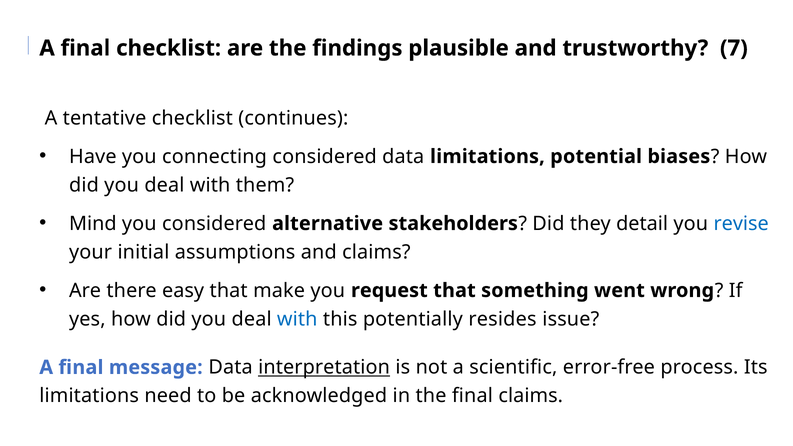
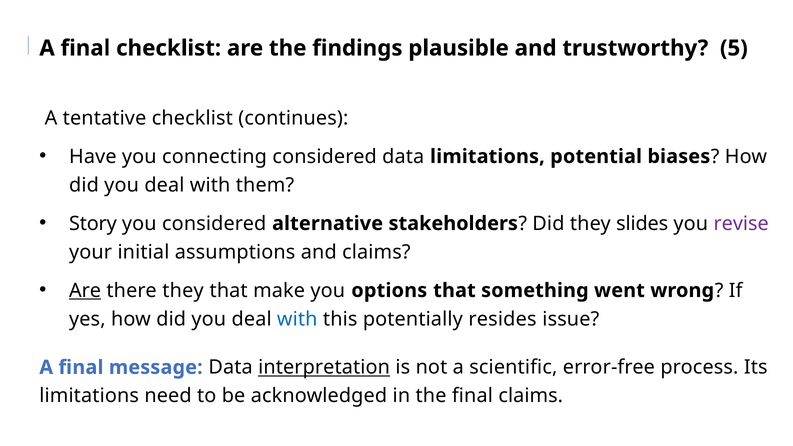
7: 7 -> 5
Mind: Mind -> Story
detail: detail -> slides
revise colour: blue -> purple
Are at (85, 290) underline: none -> present
there easy: easy -> they
request: request -> options
